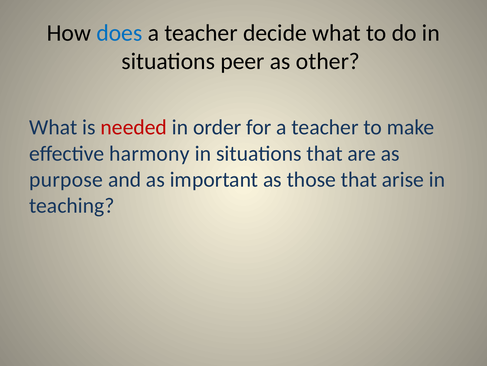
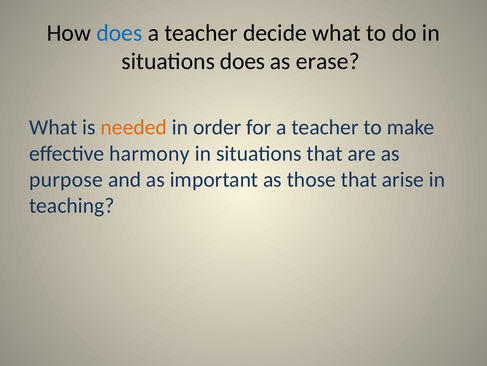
situations peer: peer -> does
other: other -> erase
needed colour: red -> orange
